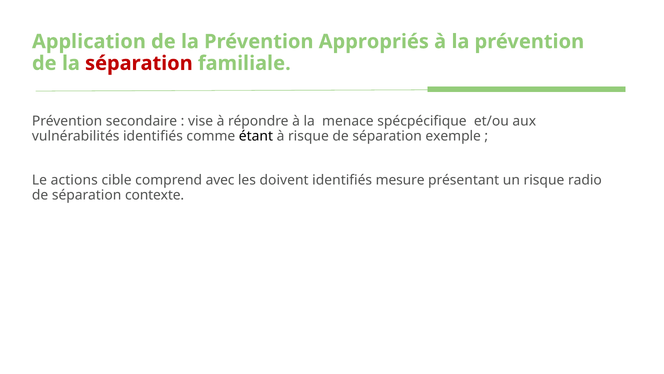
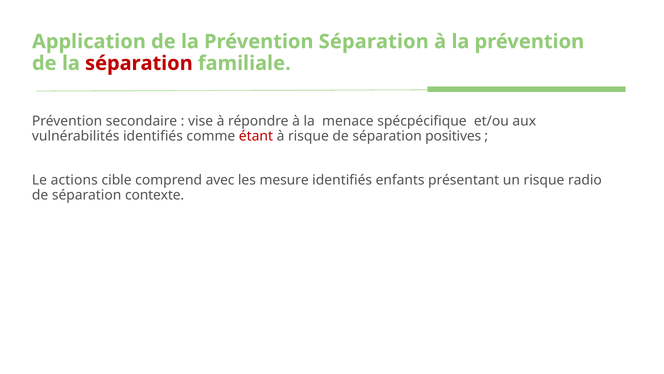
Prévention Appropriés: Appropriés -> Séparation
étant colour: black -> red
exemple: exemple -> positives
doivent: doivent -> mesure
mesure: mesure -> enfants
